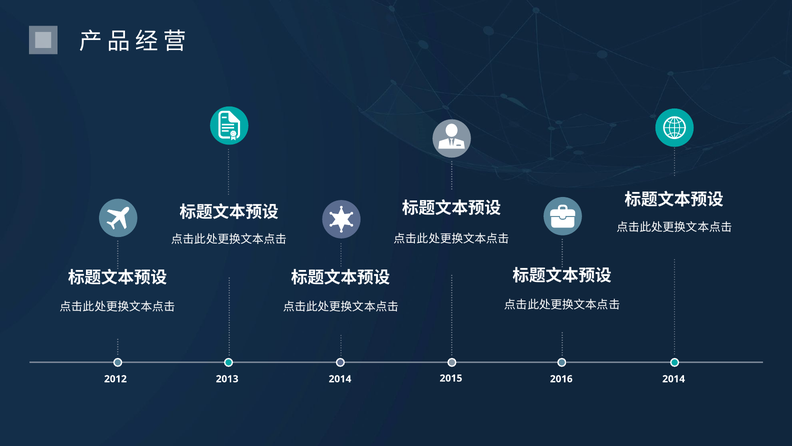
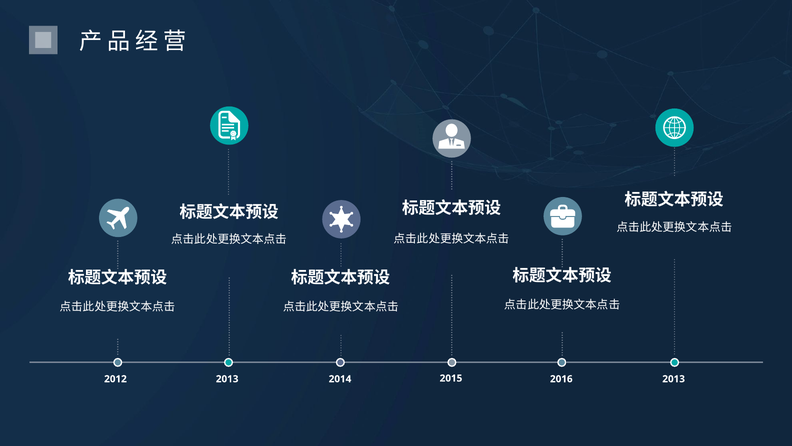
2014 at (674, 379): 2014 -> 2013
